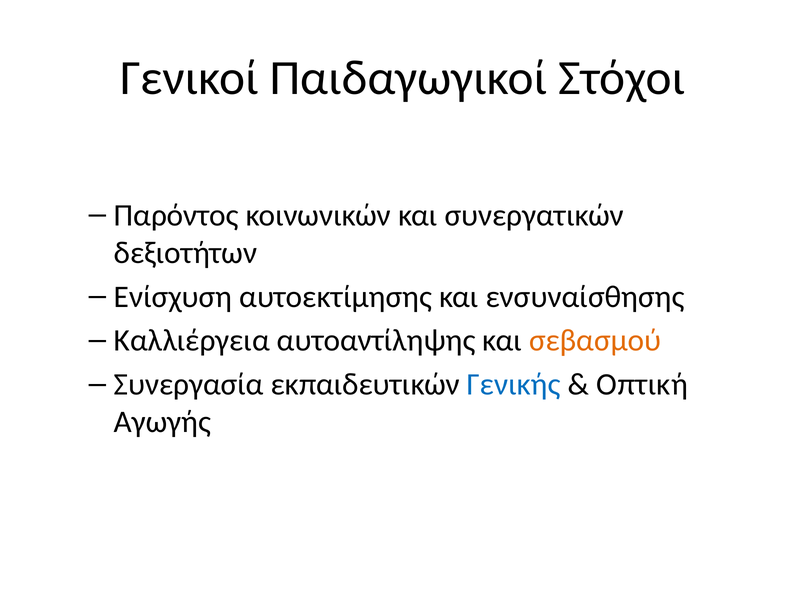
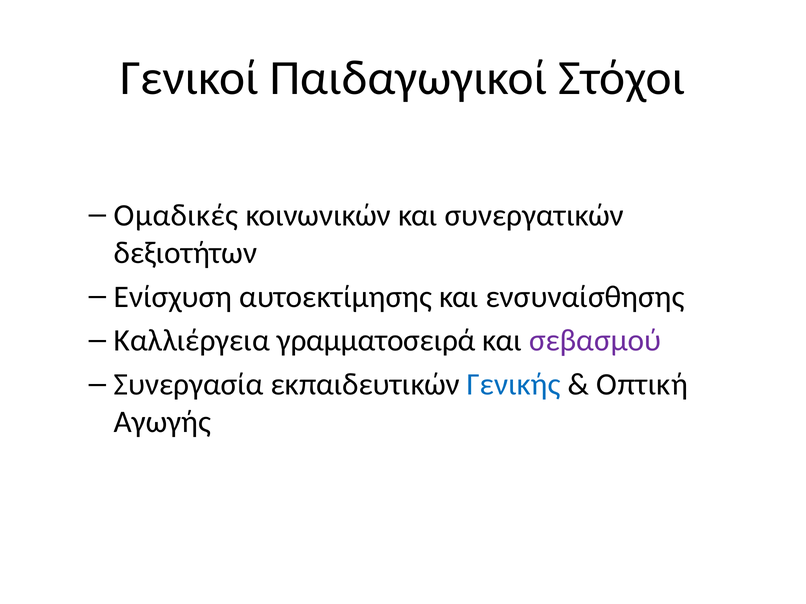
Παρόντος: Παρόντος -> Ομαδικές
αυτοαντίληψης: αυτοαντίληψης -> γραμματοσειρά
σεβασμού colour: orange -> purple
